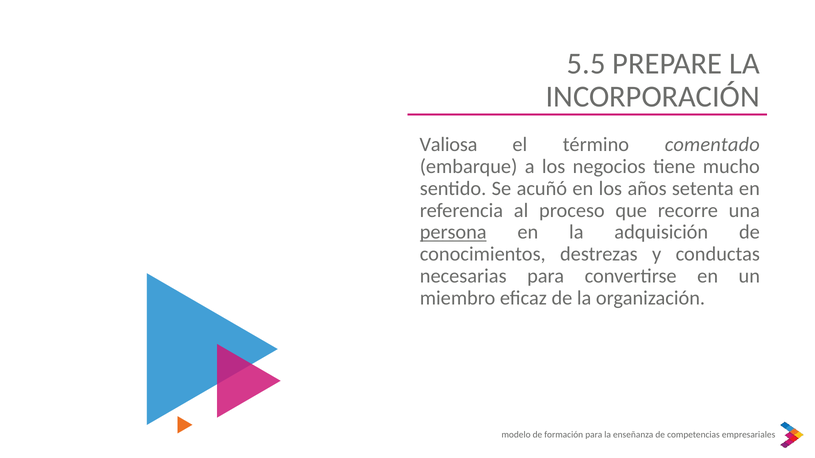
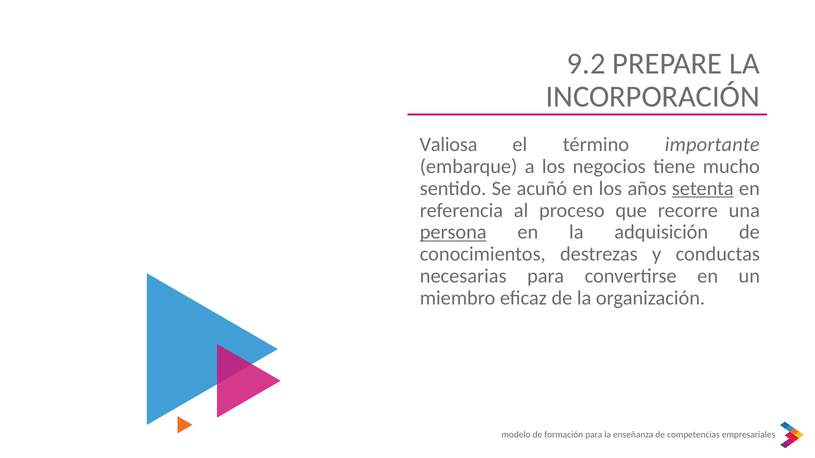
5.5: 5.5 -> 9.2
comentado: comentado -> importante
setenta underline: none -> present
